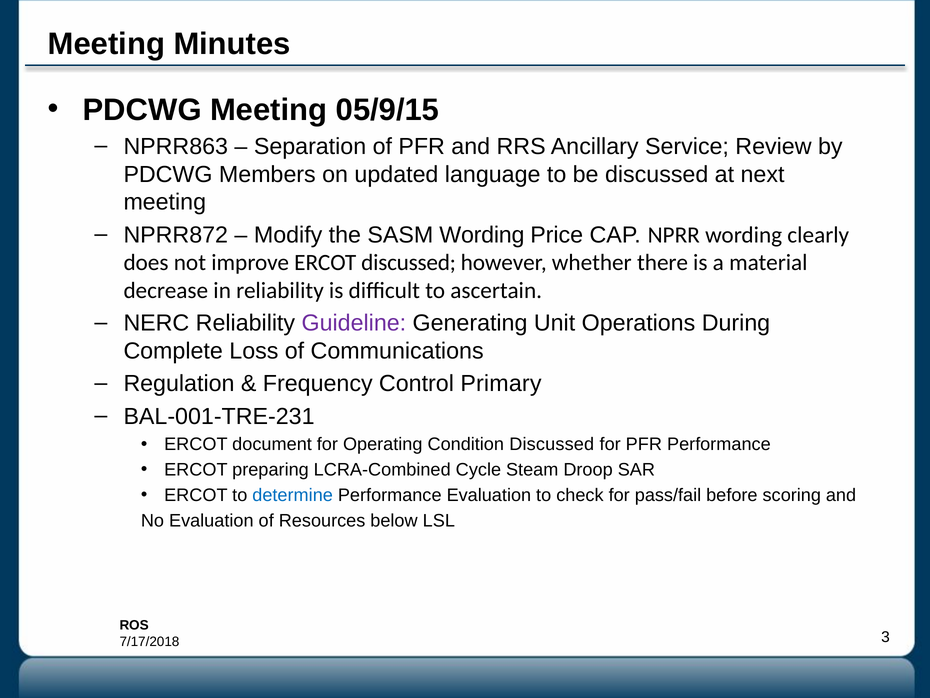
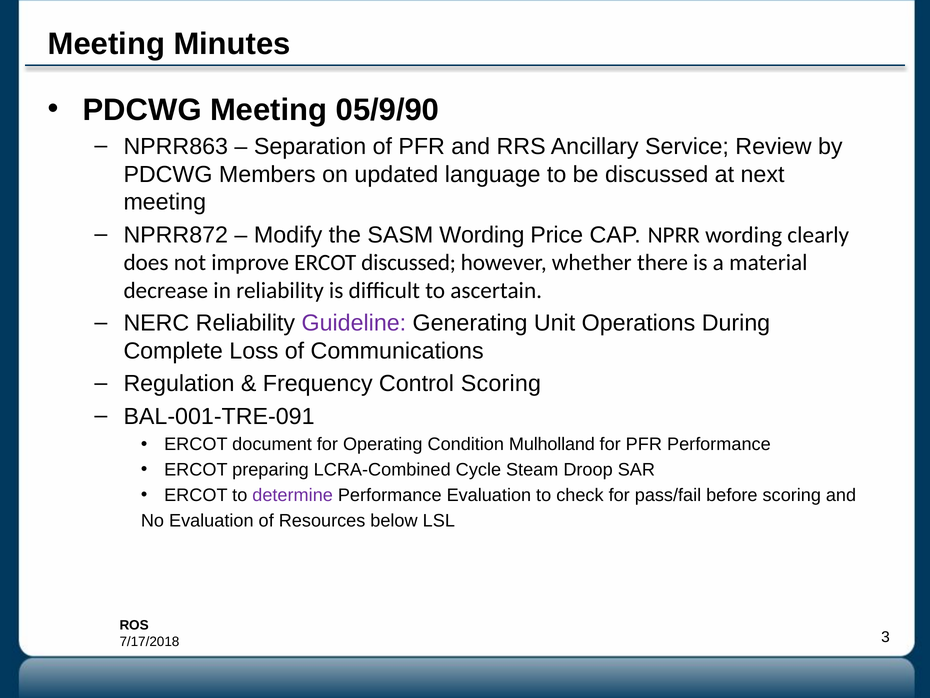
05/9/15: 05/9/15 -> 05/9/90
Control Primary: Primary -> Scoring
BAL-001-TRE-231: BAL-001-TRE-231 -> BAL-001-TRE-091
Condition Discussed: Discussed -> Mulholland
determine colour: blue -> purple
